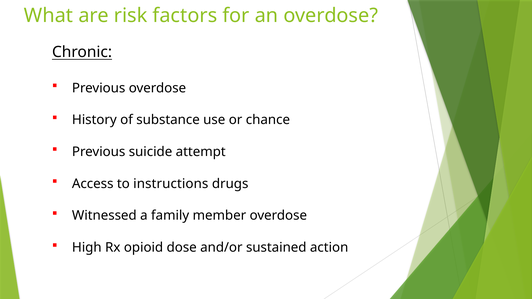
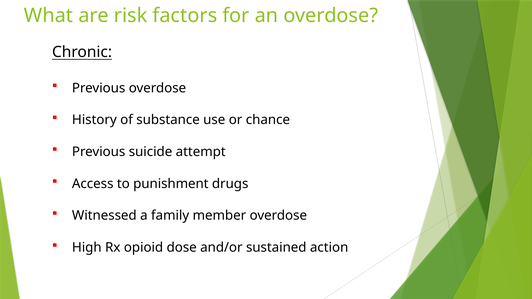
instructions: instructions -> punishment
